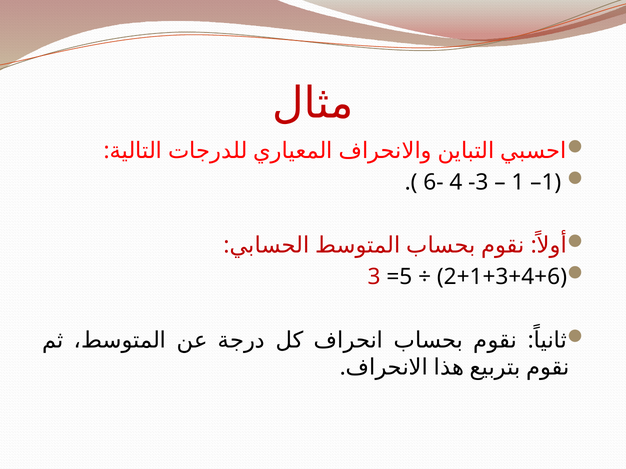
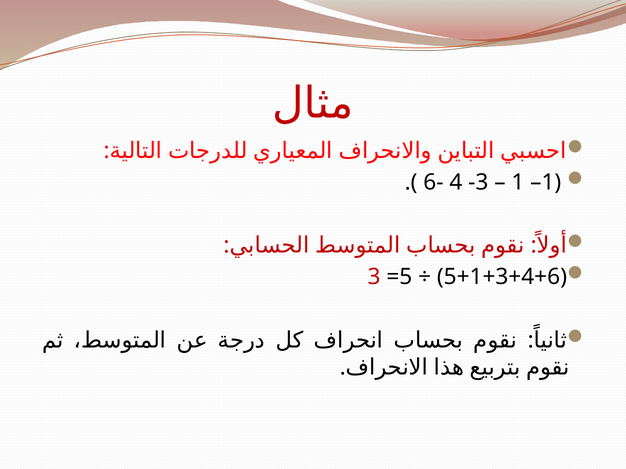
2+1+3+4+6: 2+1+3+4+6 -> 5+1+3+4+6
